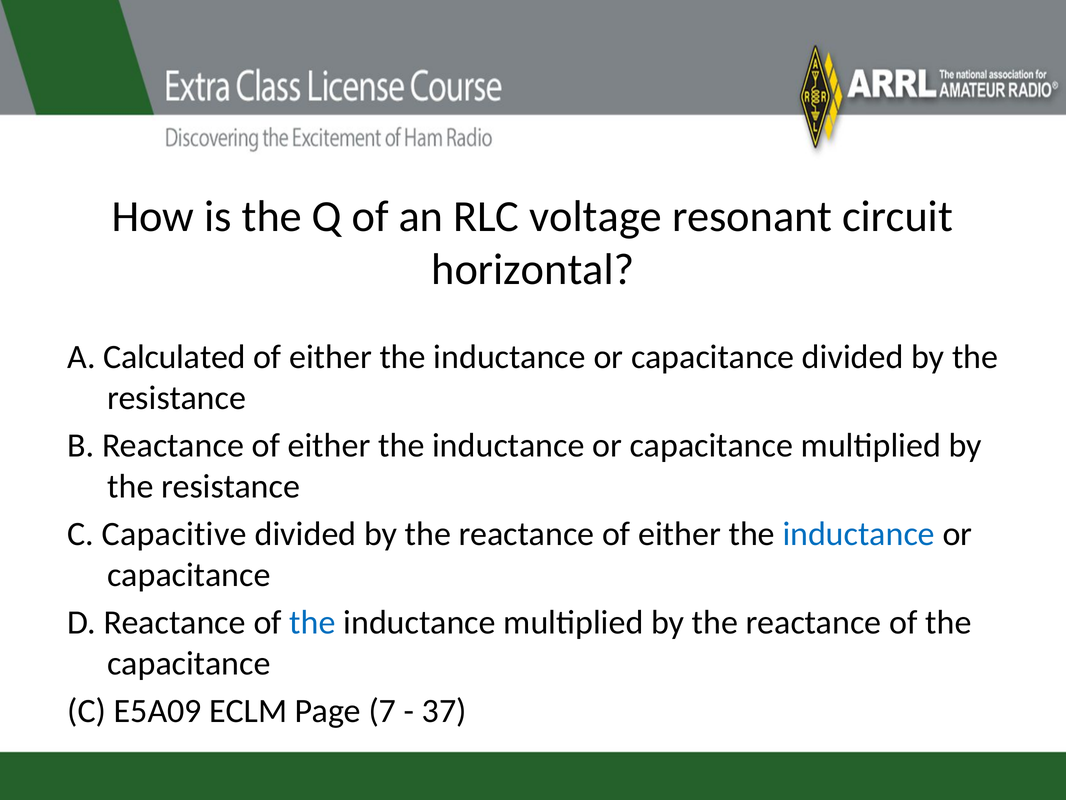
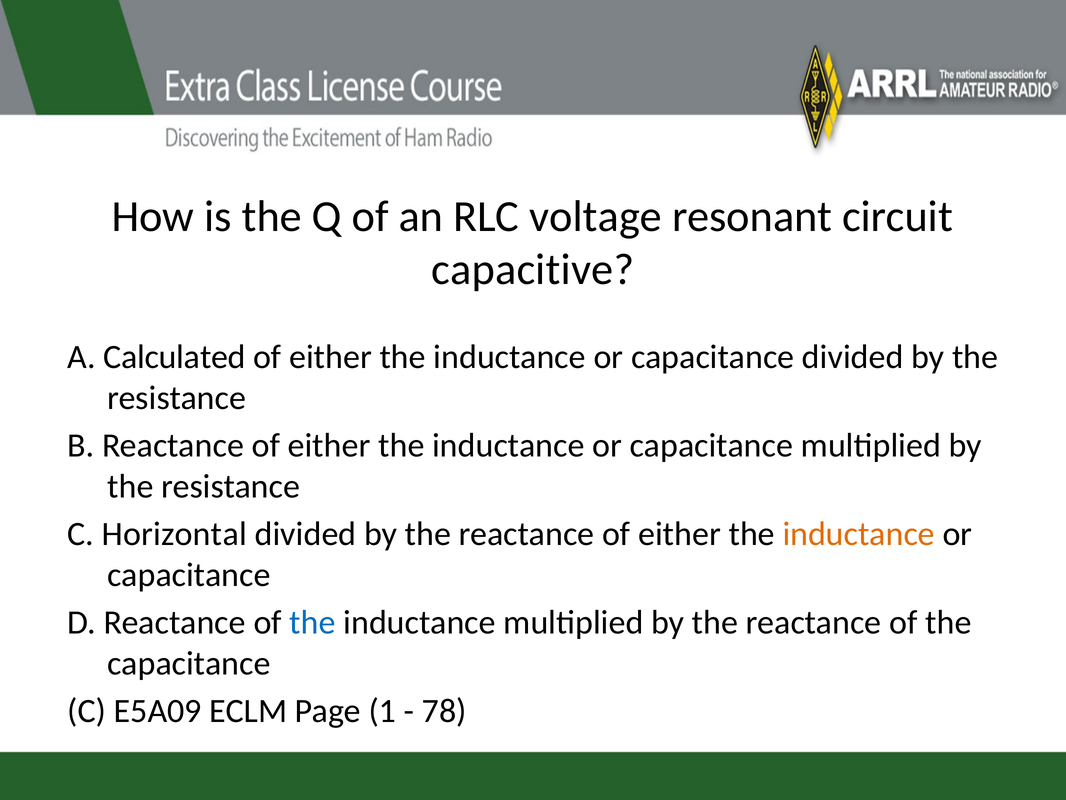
horizontal: horizontal -> capacitive
Capacitive: Capacitive -> Horizontal
inductance at (859, 534) colour: blue -> orange
7: 7 -> 1
37: 37 -> 78
